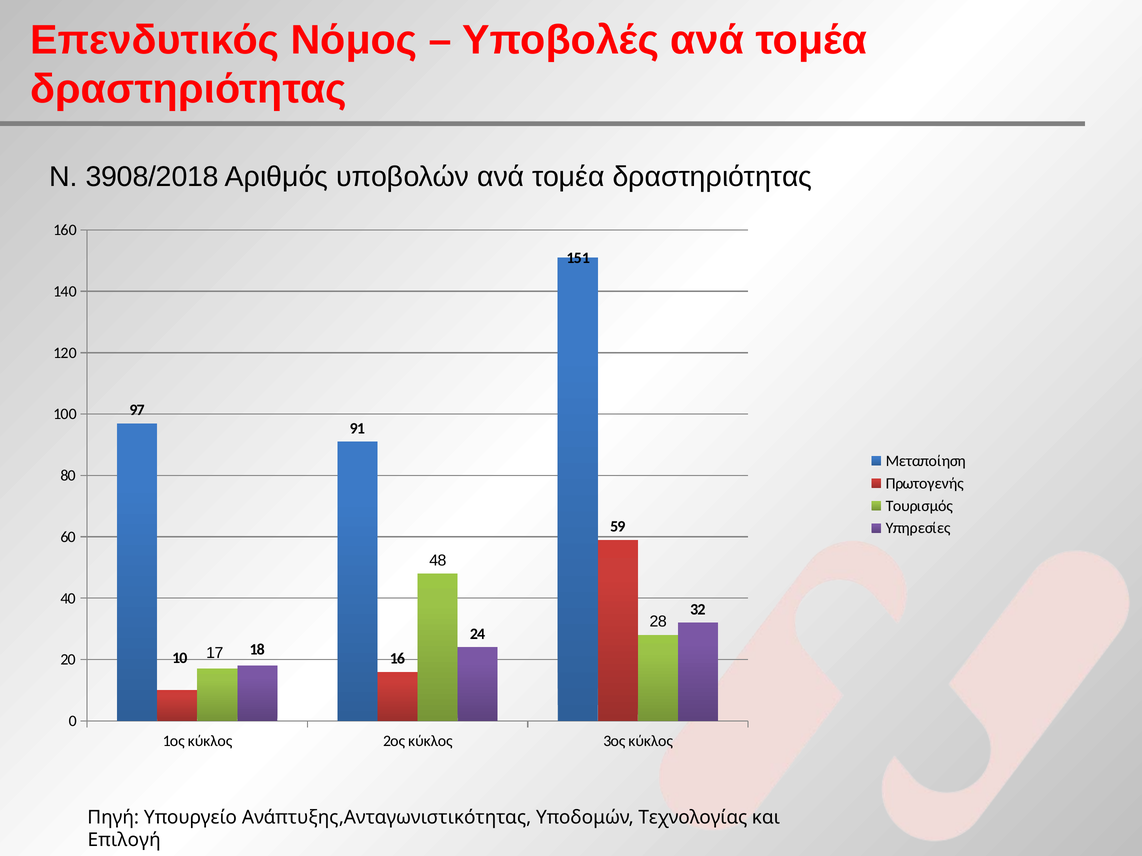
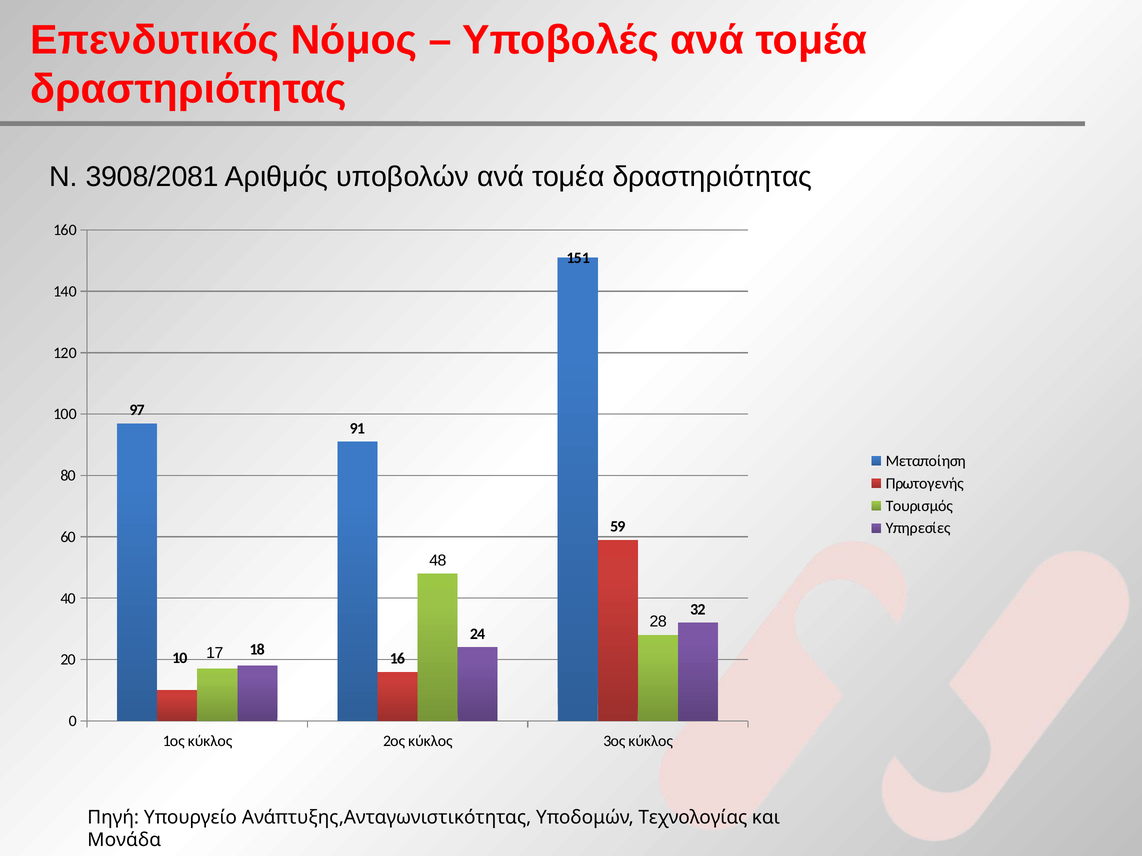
3908/2018: 3908/2018 -> 3908/2081
Επιλογή: Επιλογή -> Μονάδα
